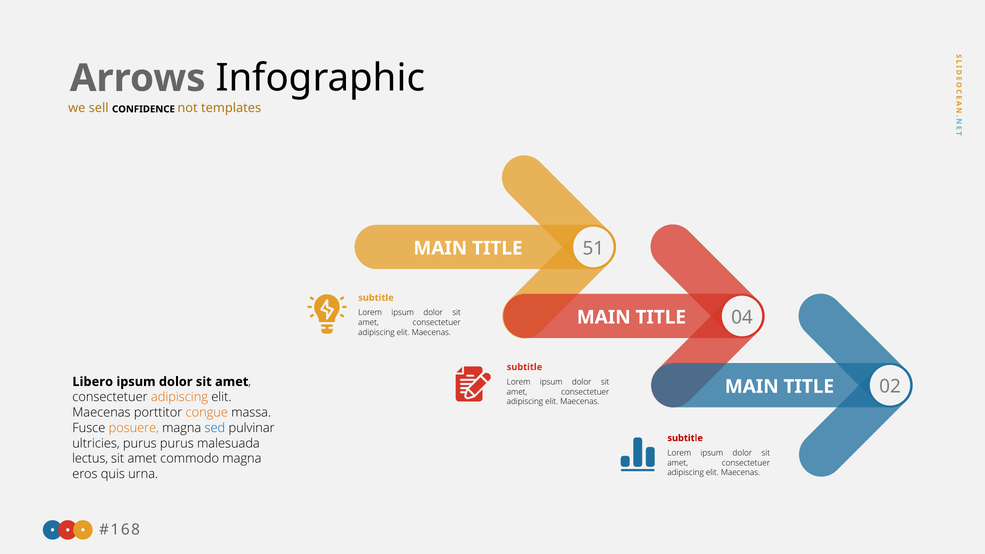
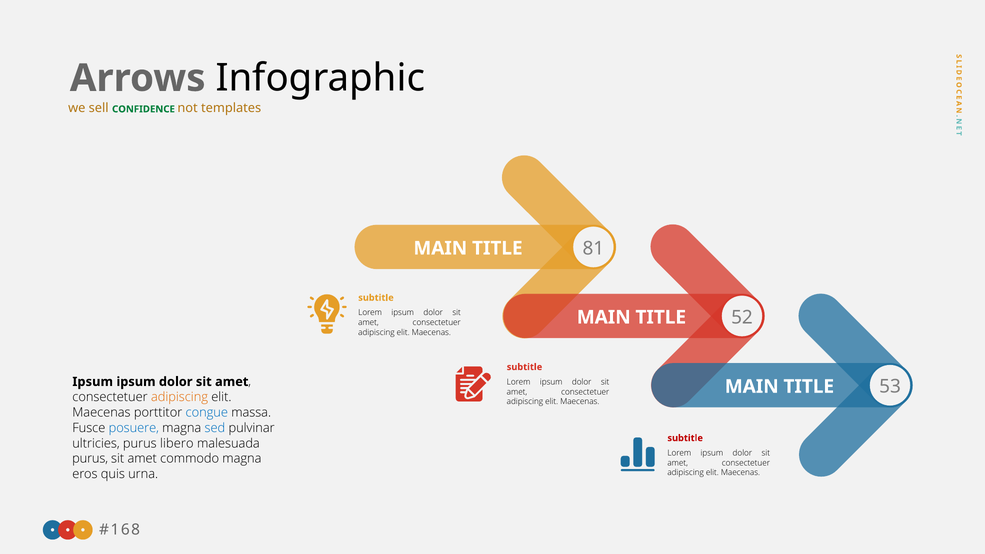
CONFIDENCE colour: black -> green
51: 51 -> 81
04: 04 -> 52
Libero at (93, 382): Libero -> Ipsum
02: 02 -> 53
congue colour: orange -> blue
posuere colour: orange -> blue
purus purus: purus -> libero
lectus at (90, 459): lectus -> purus
